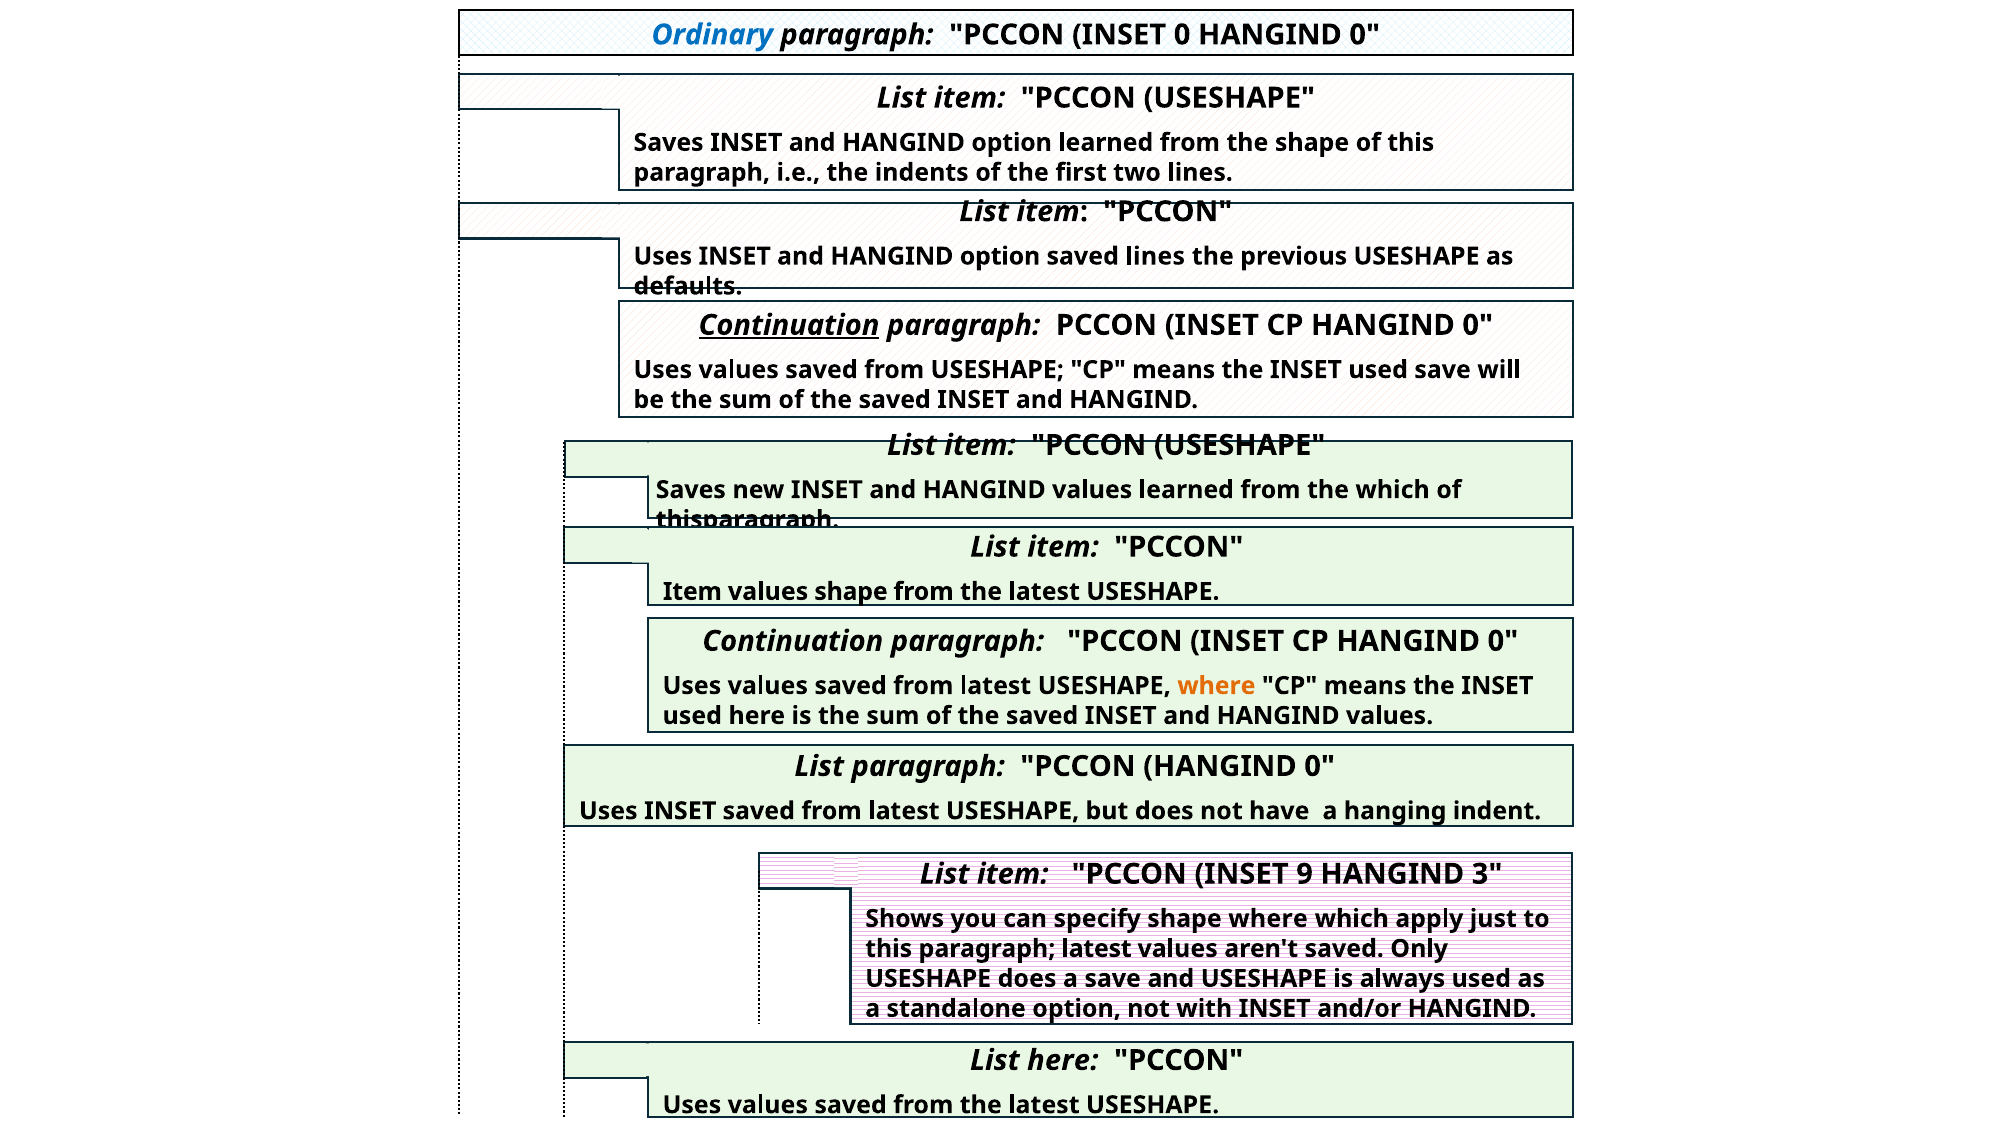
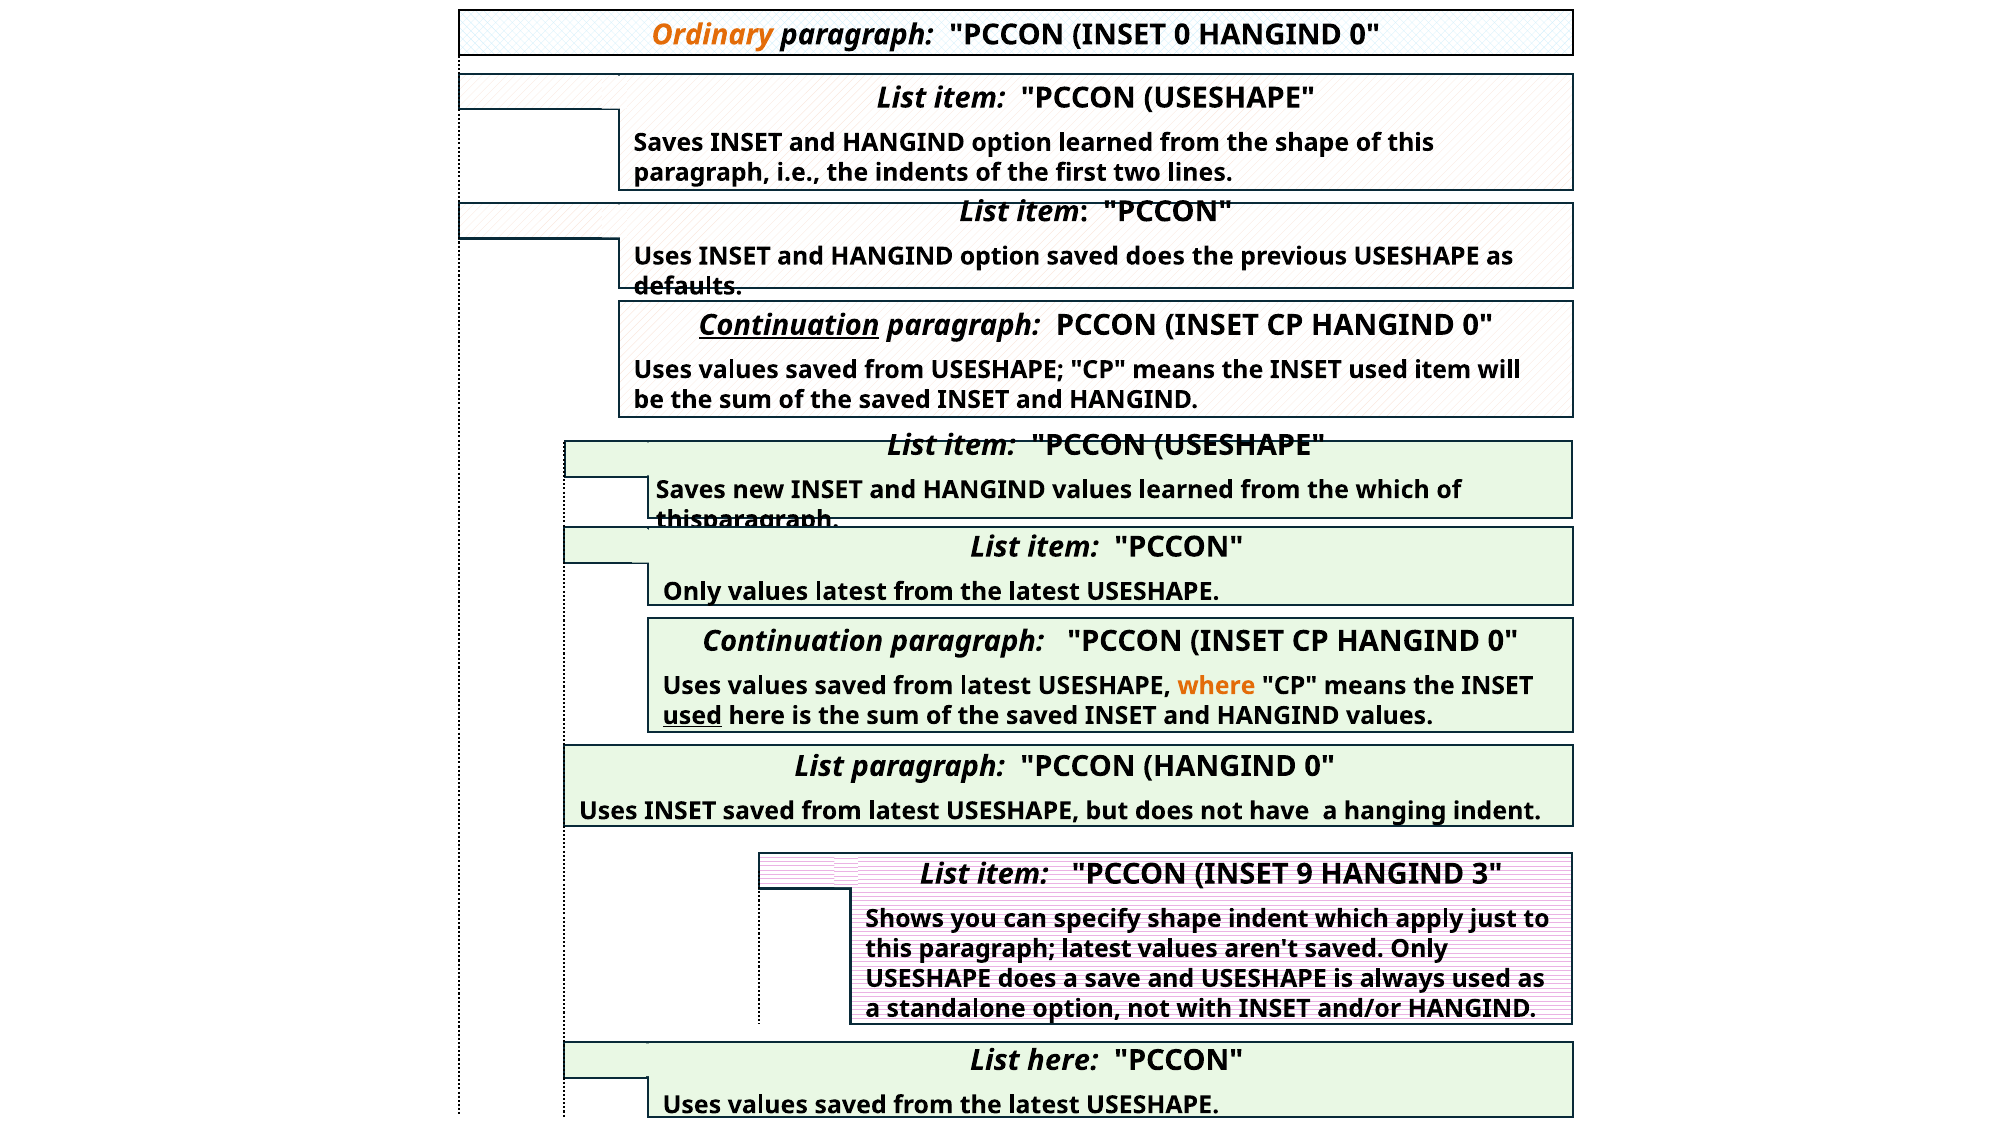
Ordinary colour: blue -> orange
saved lines: lines -> does
used save: save -> item
Item at (692, 592): Item -> Only
values shape: shape -> latest
used at (692, 716) underline: none -> present
shape where: where -> indent
